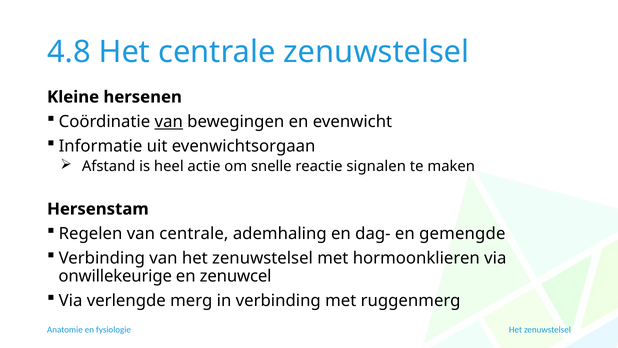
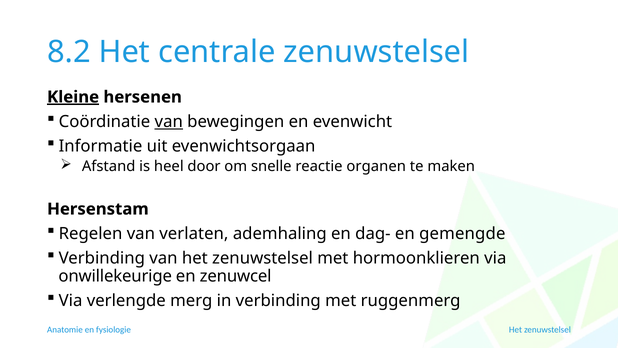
4.8: 4.8 -> 8.2
Kleine underline: none -> present
actie: actie -> door
signalen: signalen -> organen
van centrale: centrale -> verlaten
